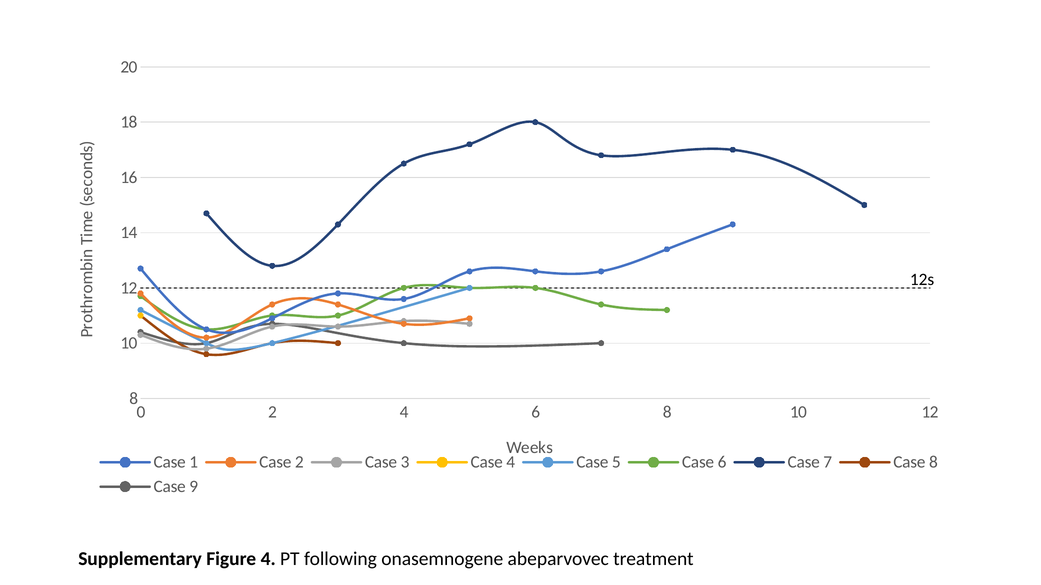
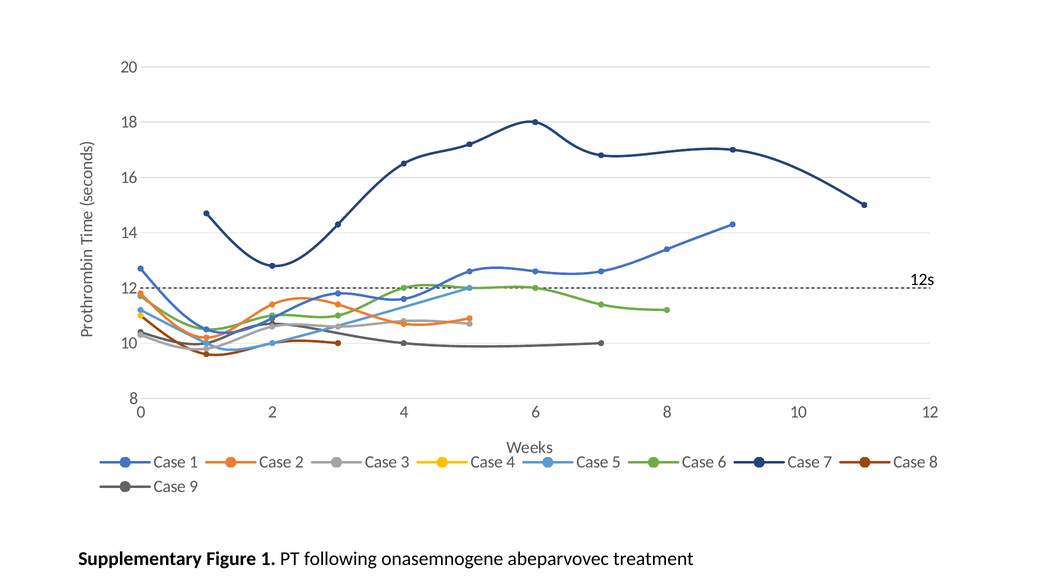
Figure 4: 4 -> 1
